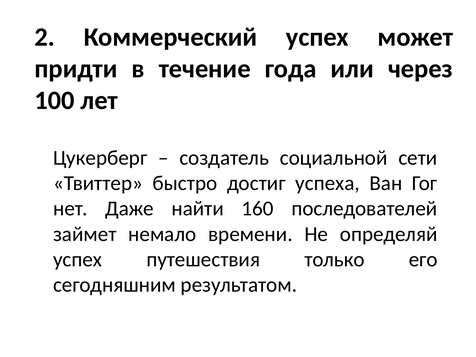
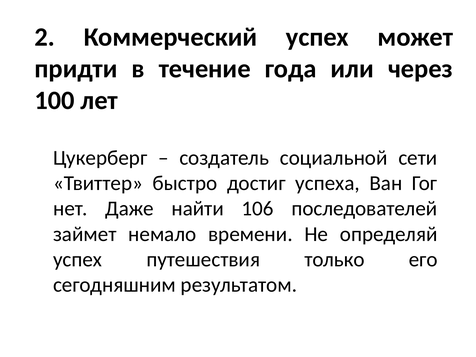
160: 160 -> 106
